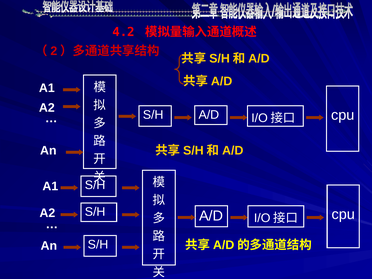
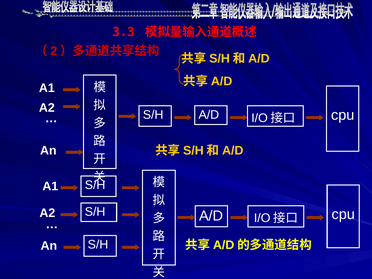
4.2: 4.2 -> 3.3
